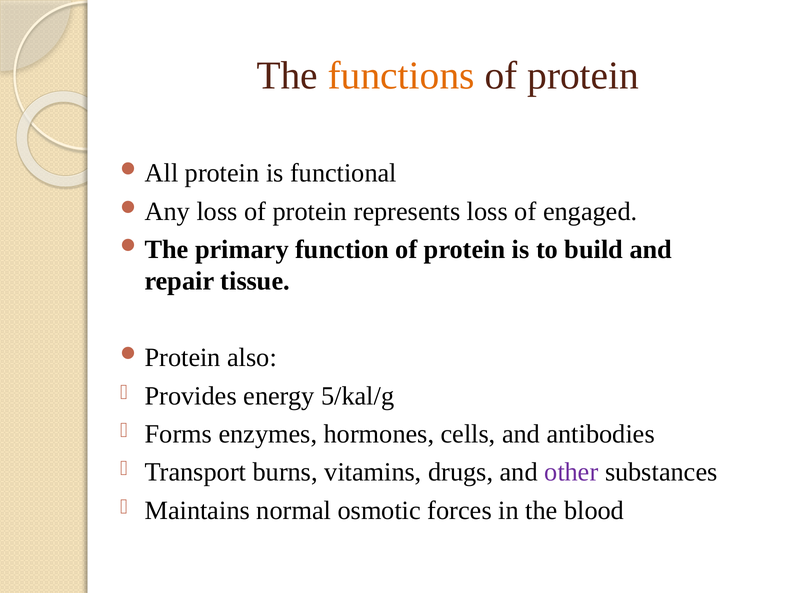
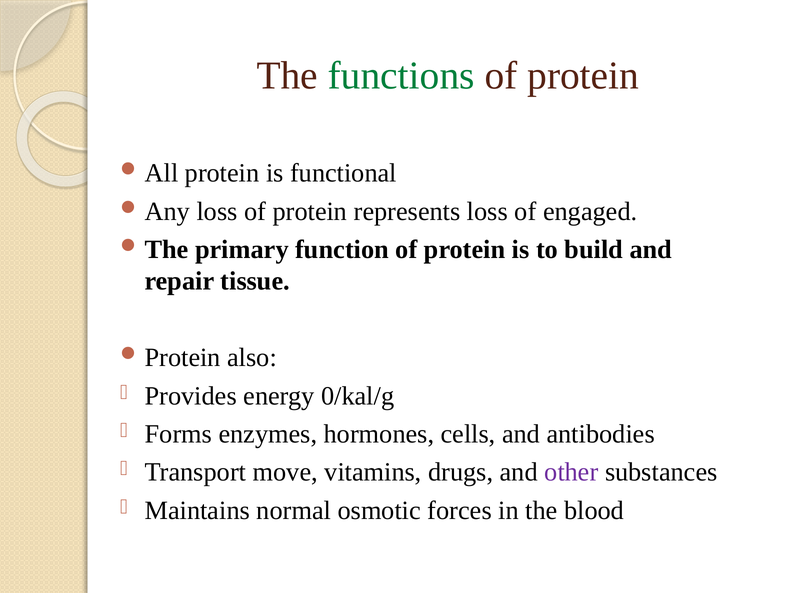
functions colour: orange -> green
5/kal/g: 5/kal/g -> 0/kal/g
burns: burns -> move
